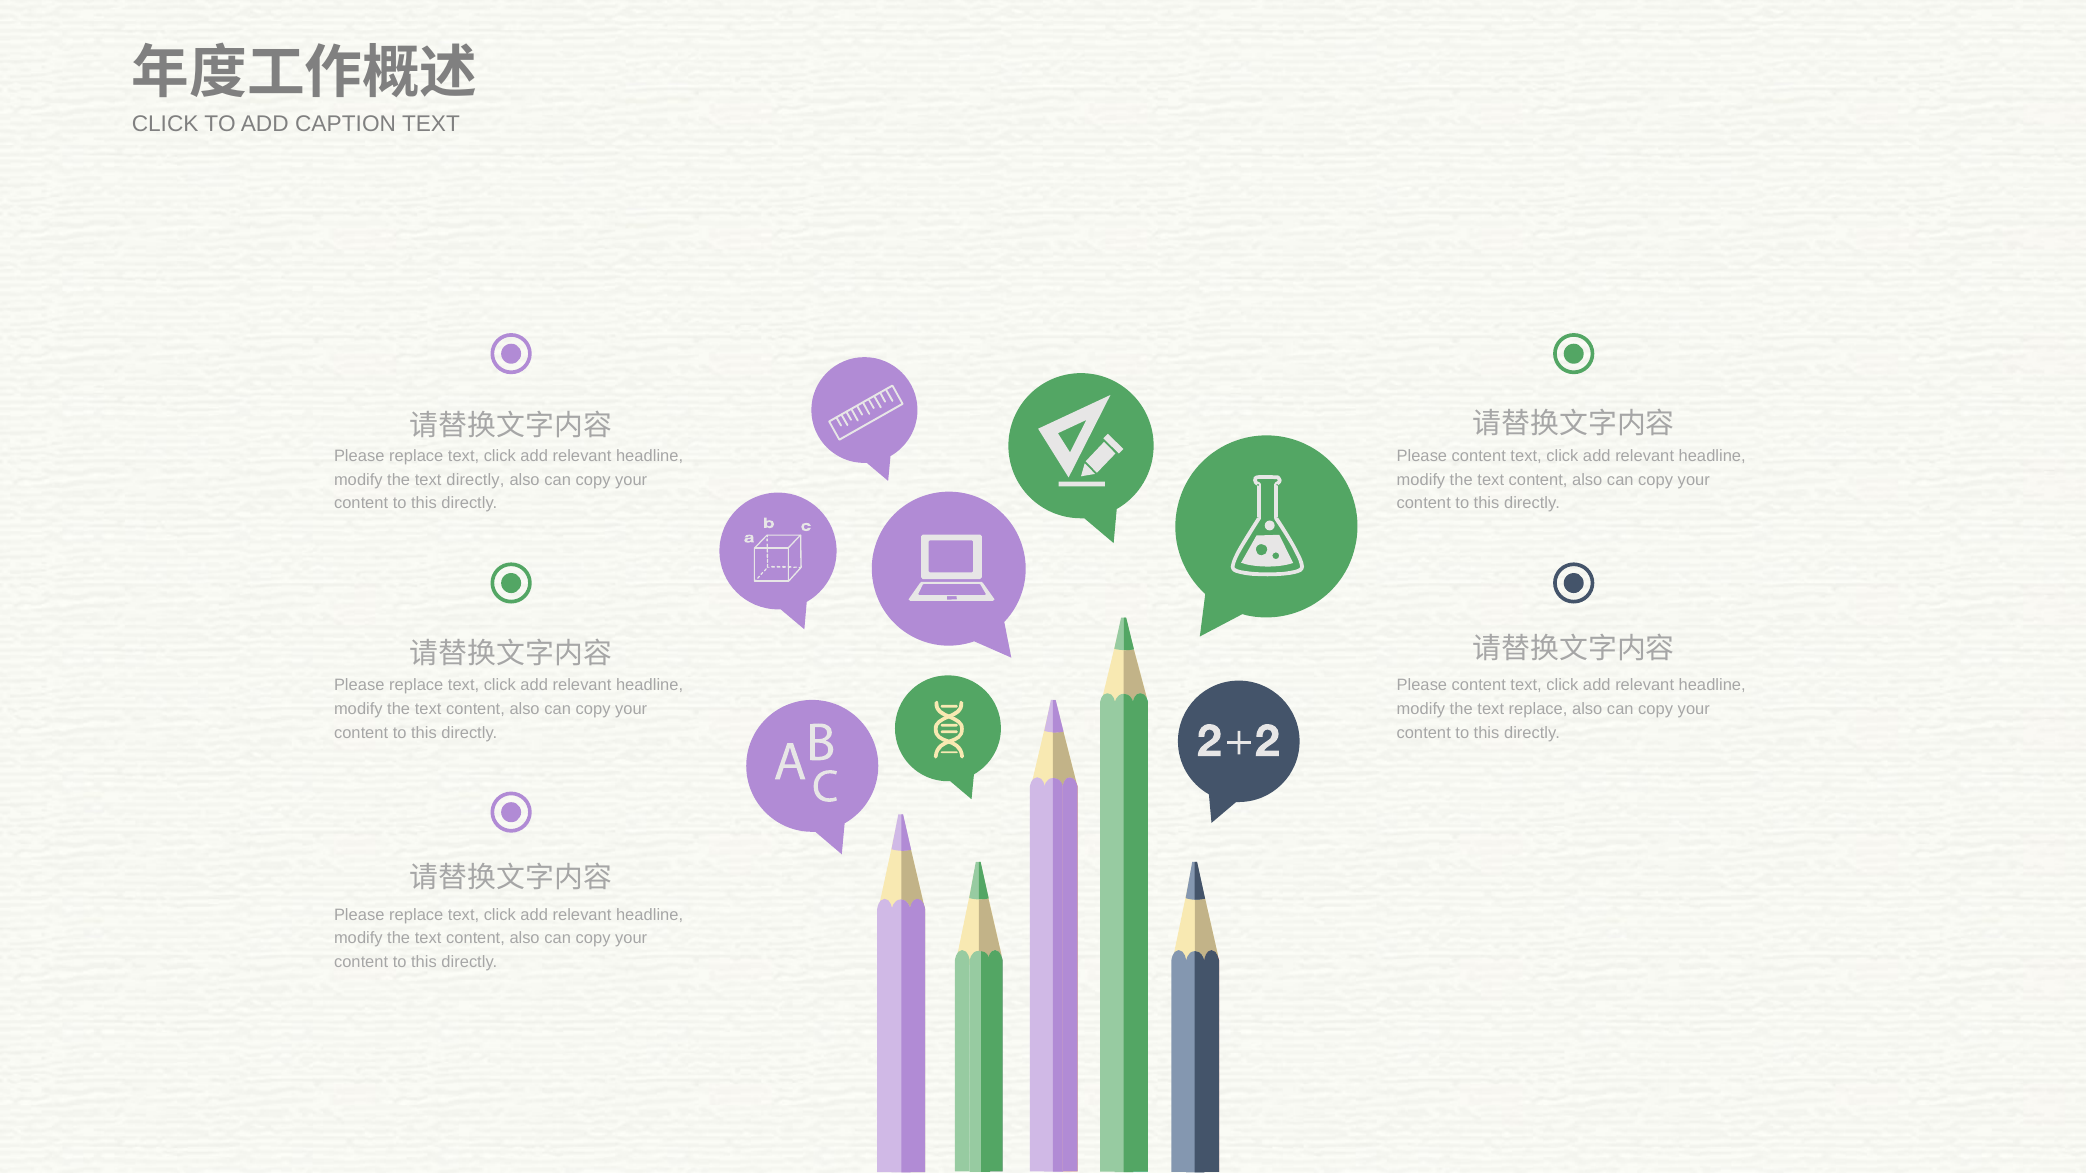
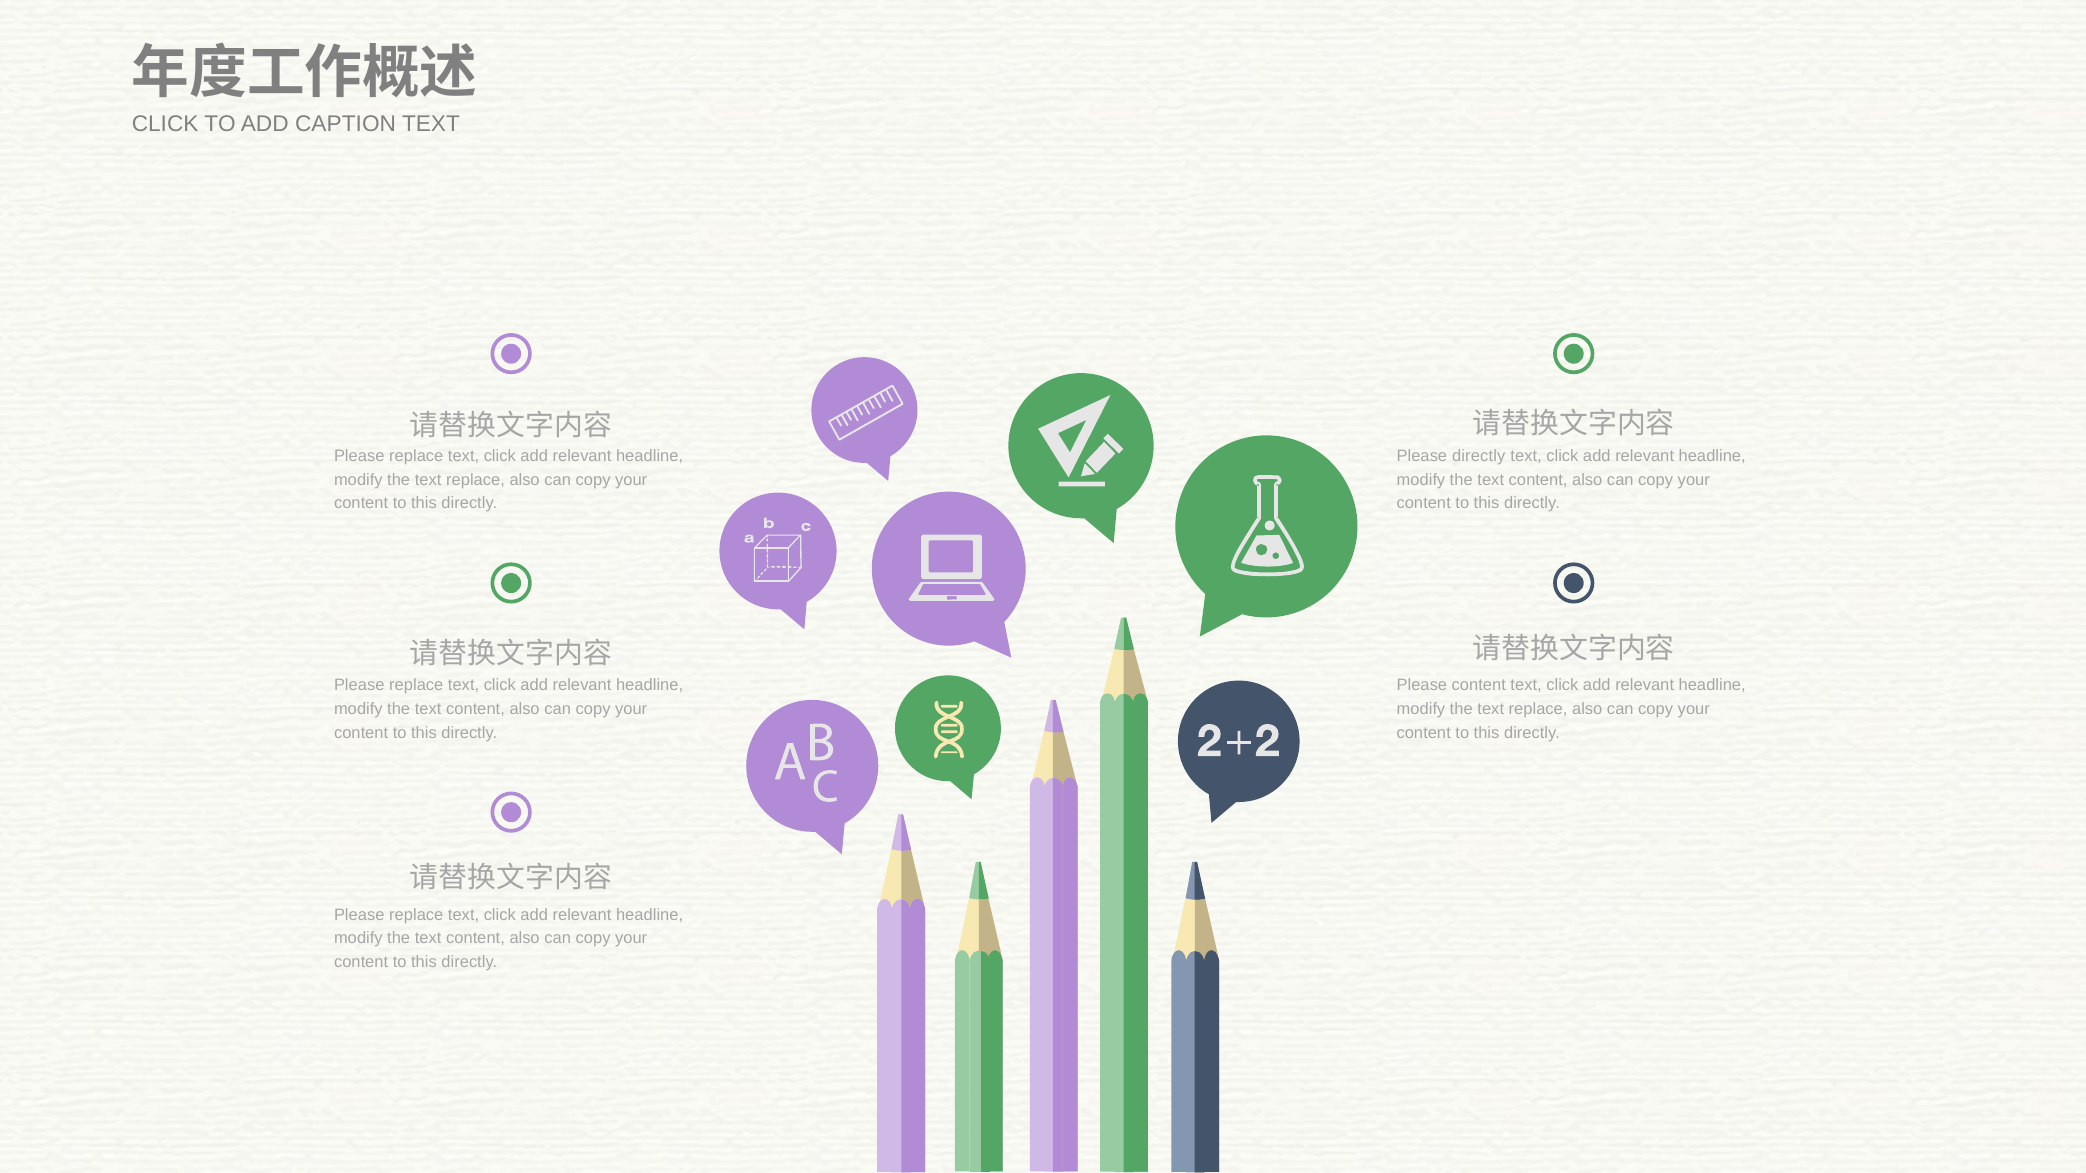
content at (1479, 456): content -> directly
directly at (475, 480): directly -> replace
